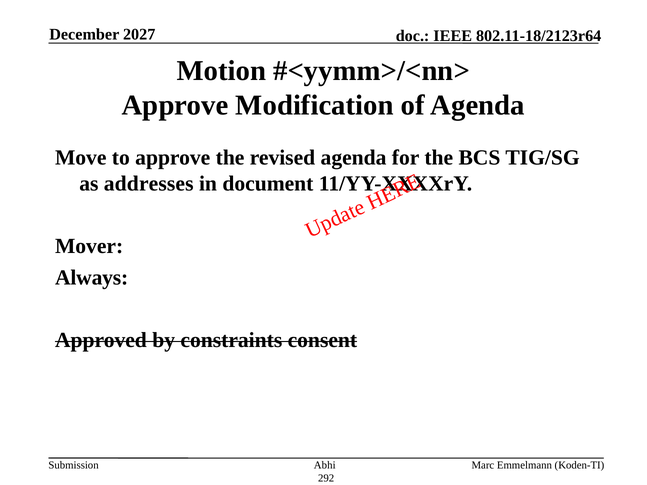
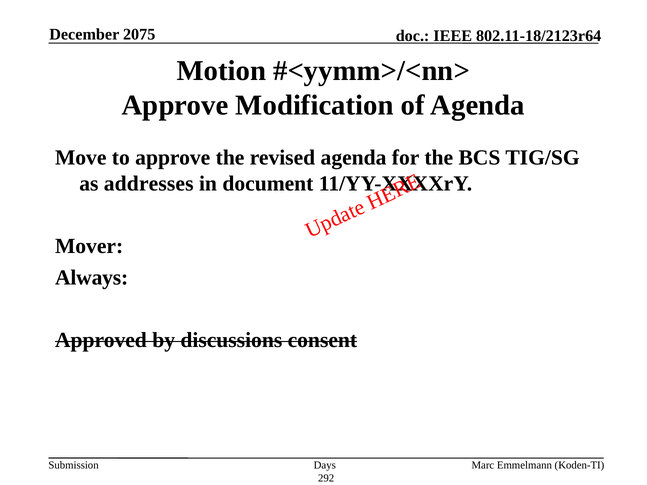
2027: 2027 -> 2075
constraints: constraints -> discussions
Abhi: Abhi -> Days
